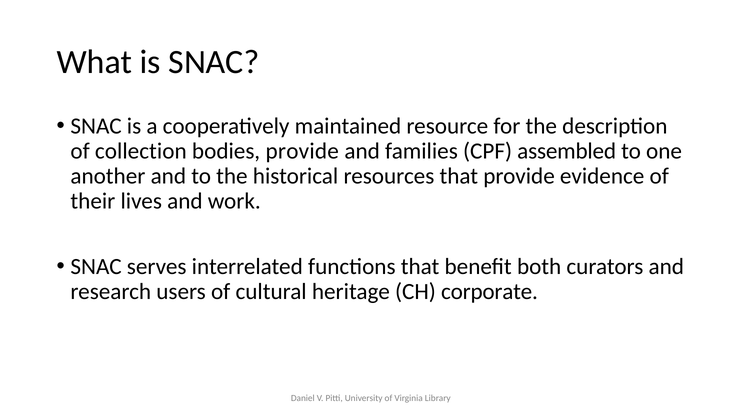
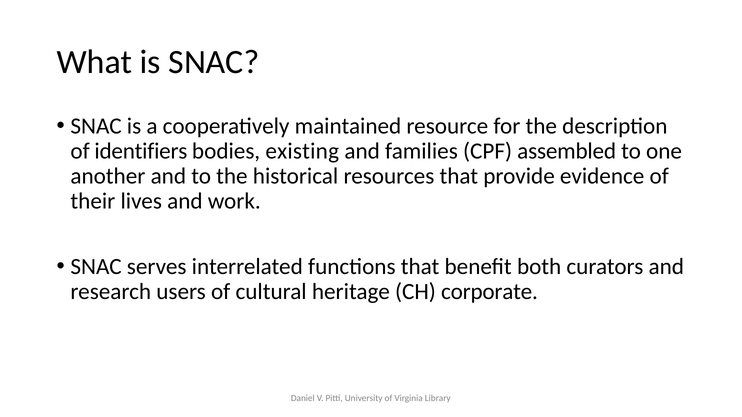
collection: collection -> identifiers
bodies provide: provide -> existing
